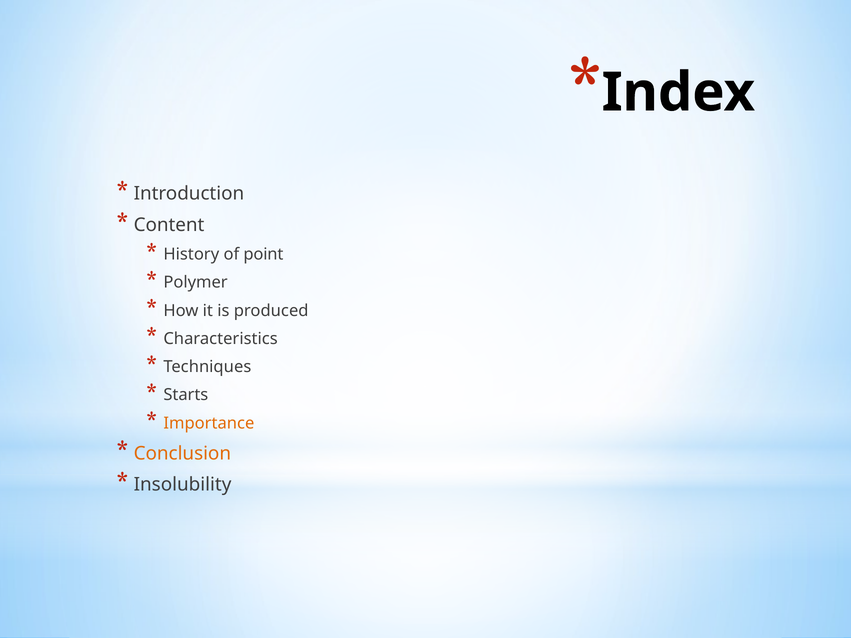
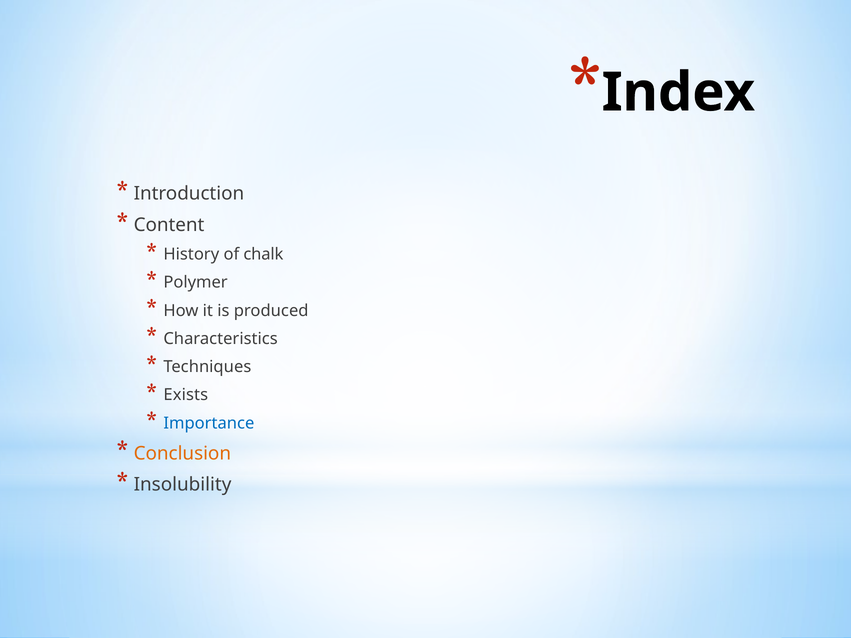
point: point -> chalk
Starts: Starts -> Exists
Importance colour: orange -> blue
